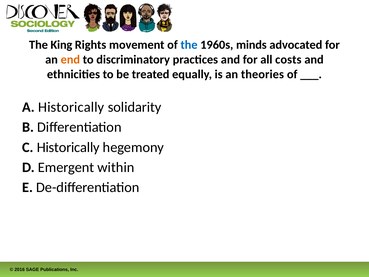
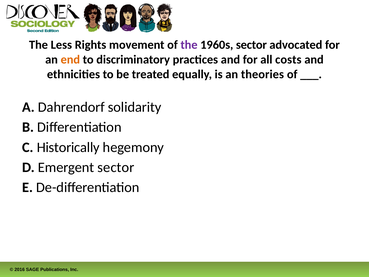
King: King -> Less
the at (189, 45) colour: blue -> purple
1960s minds: minds -> sector
A Historically: Historically -> Dahrendorf
Emergent within: within -> sector
